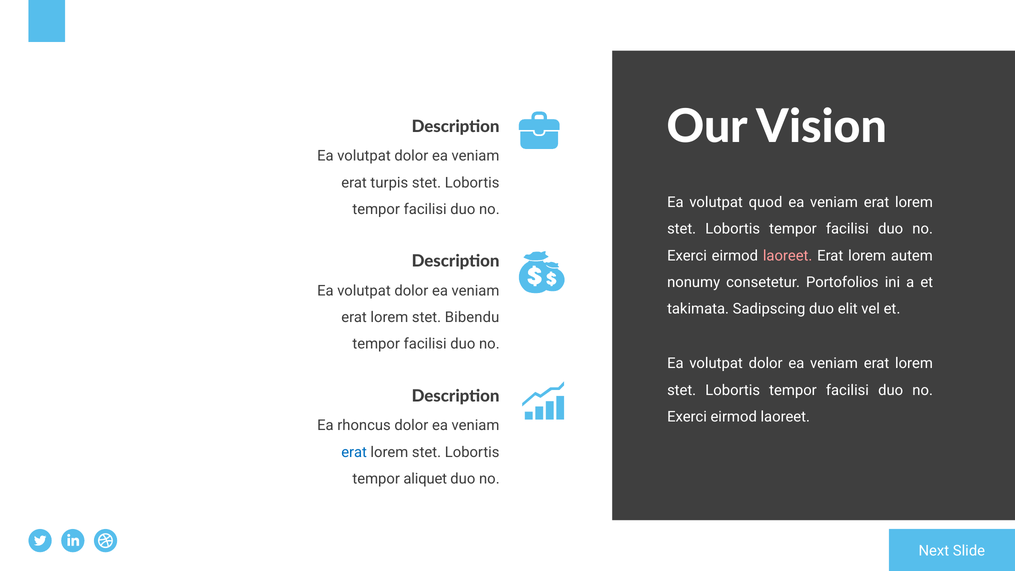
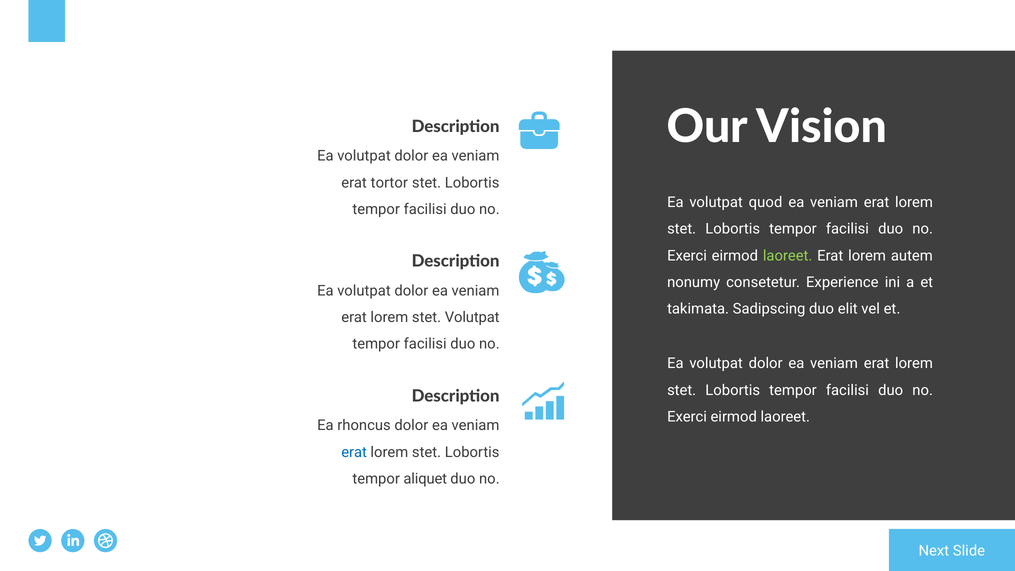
turpis: turpis -> tortor
laoreet at (788, 256) colour: pink -> light green
Portofolios: Portofolios -> Experience
stet Bibendu: Bibendu -> Volutpat
